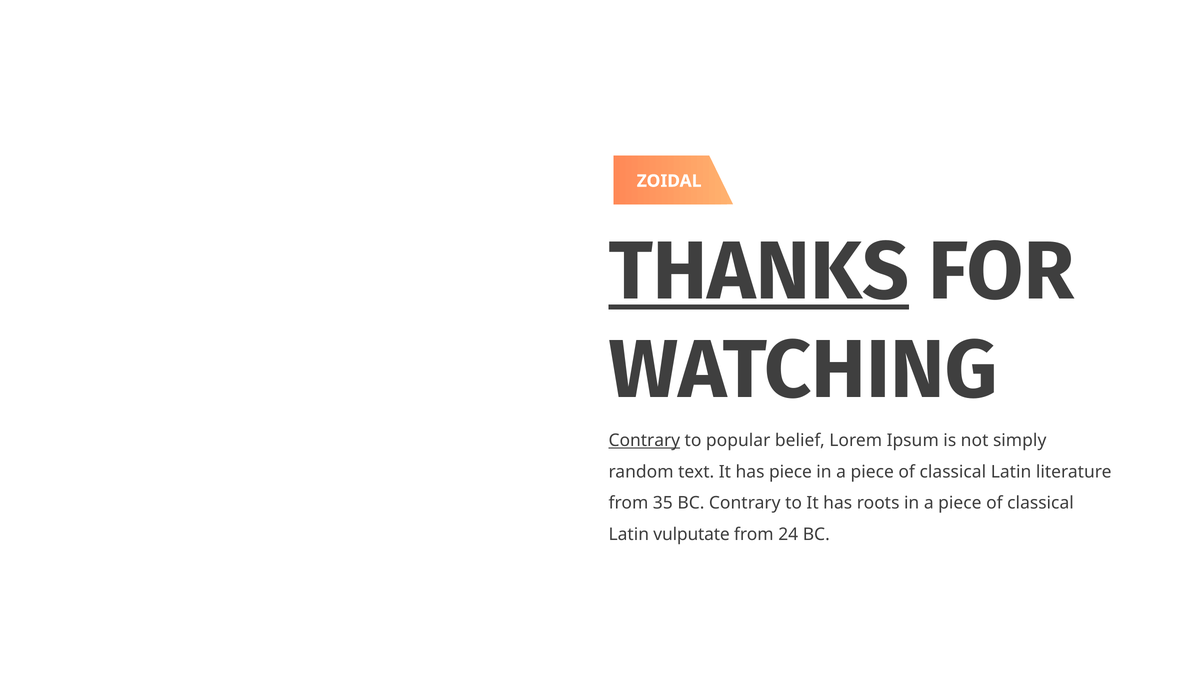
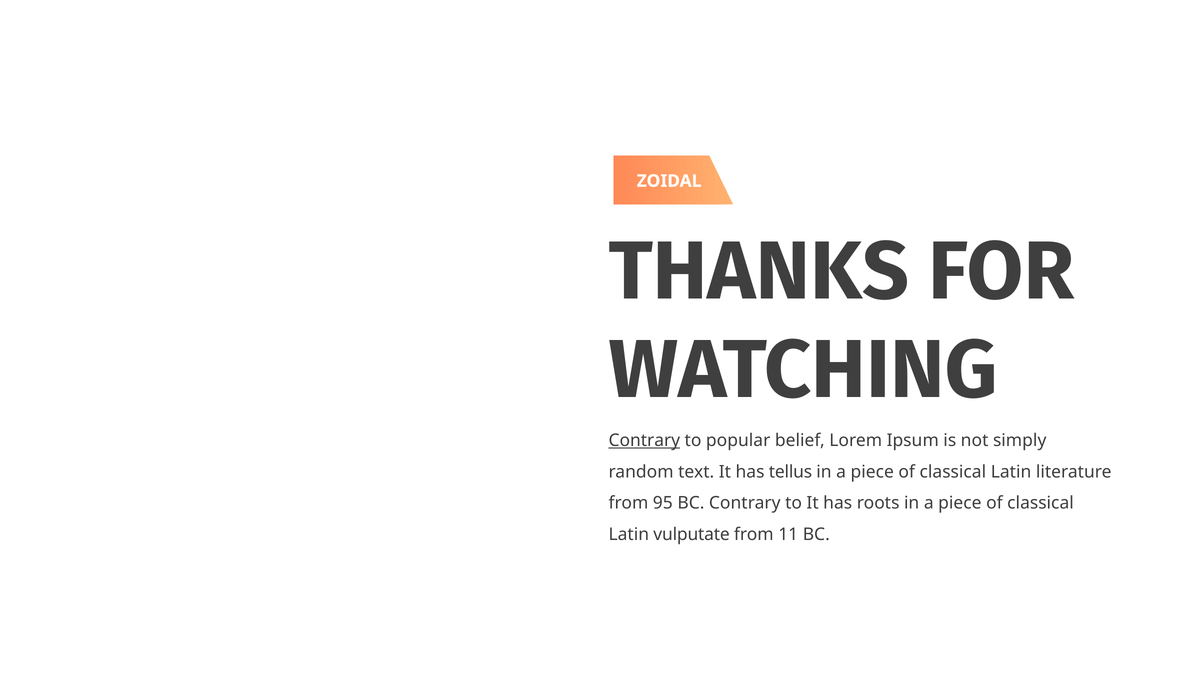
THANKS underline: present -> none
has piece: piece -> tellus
35: 35 -> 95
24: 24 -> 11
